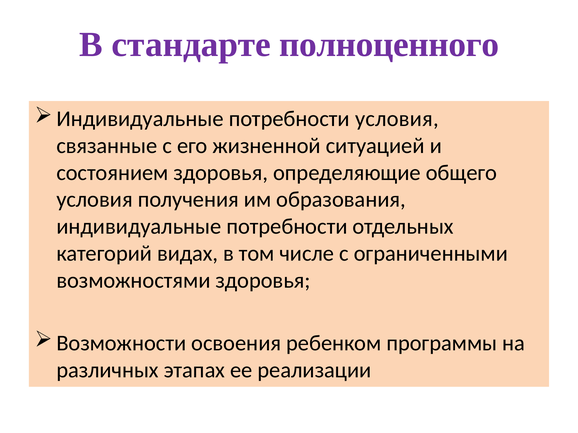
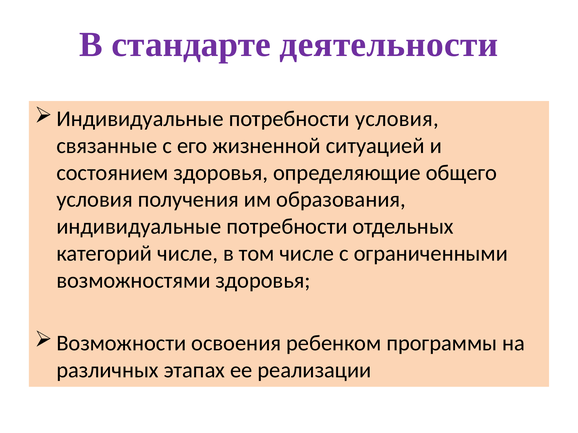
полноценного: полноценного -> деятельности
категорий видах: видах -> числе
